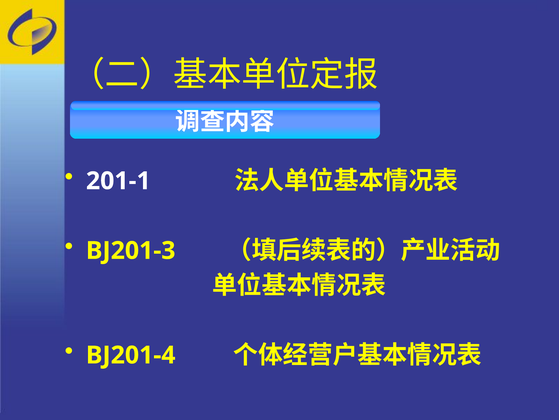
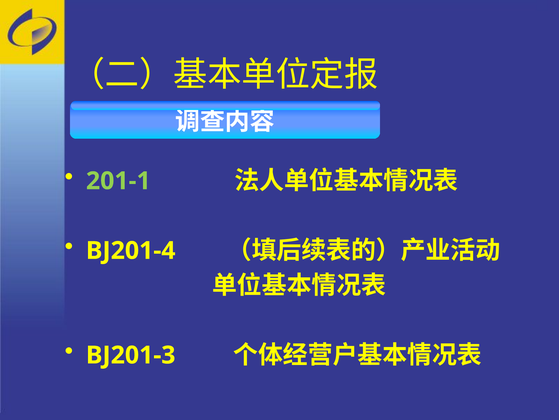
201-1 colour: white -> light green
BJ201-3: BJ201-3 -> BJ201-4
BJ201-4: BJ201-4 -> BJ201-3
